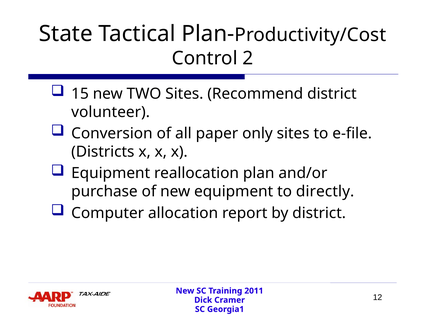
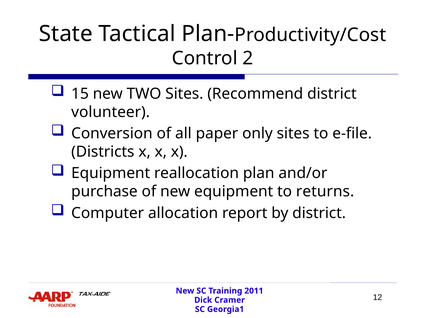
directly: directly -> returns
